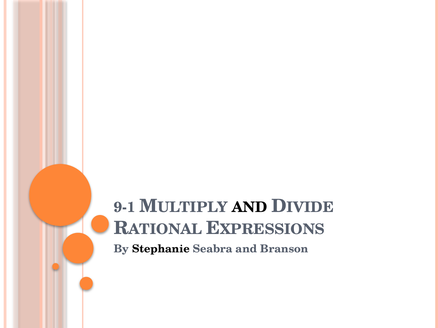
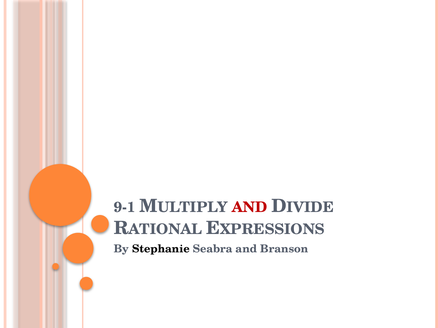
AND at (250, 208) colour: black -> red
